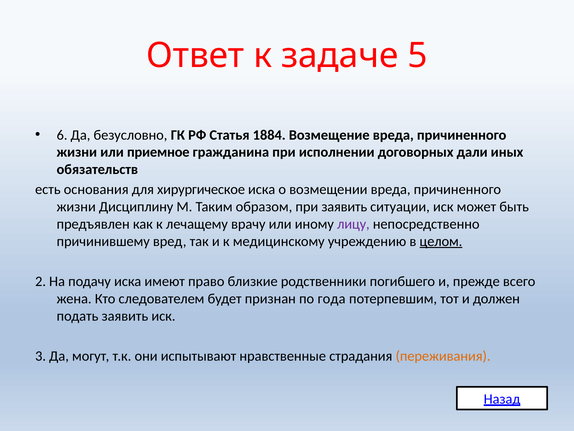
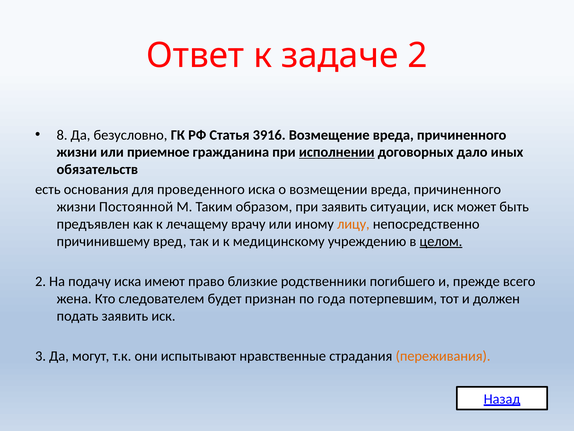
задаче 5: 5 -> 2
6: 6 -> 8
1884: 1884 -> 3916
исполнении underline: none -> present
дали: дали -> дало
хирургическое: хирургическое -> проведенного
Дисциплину: Дисциплину -> Постоянной
лицу colour: purple -> orange
